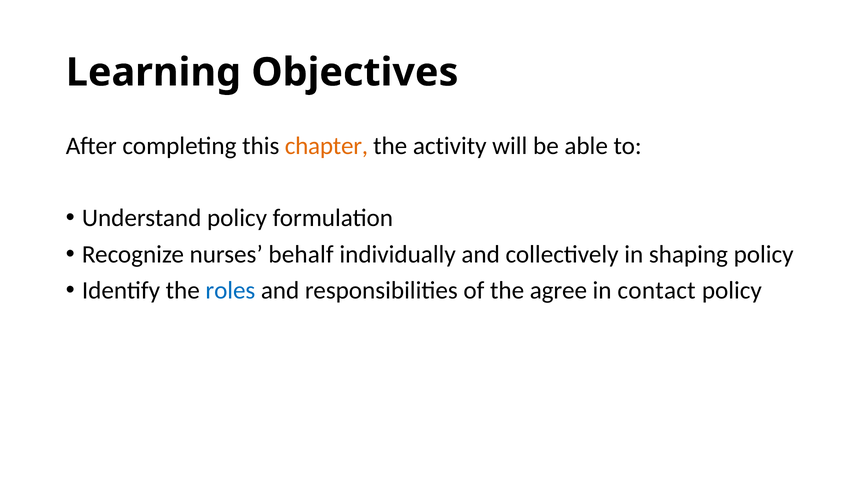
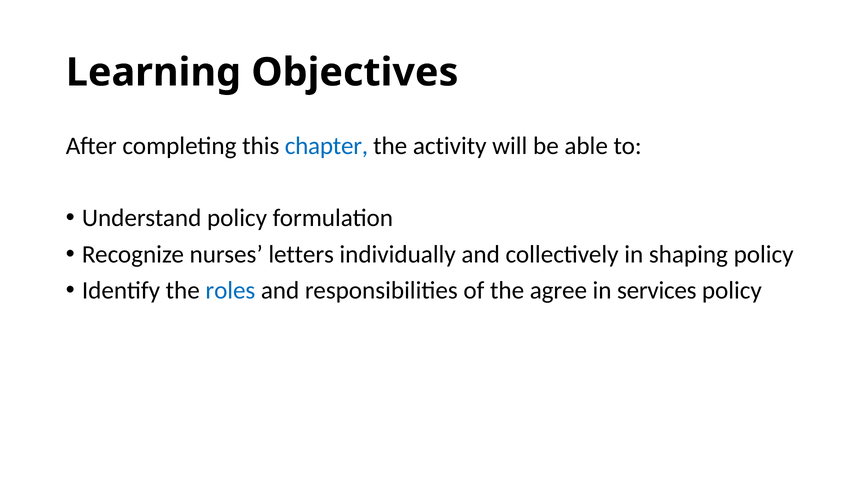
chapter colour: orange -> blue
behalf: behalf -> letters
contact: contact -> services
